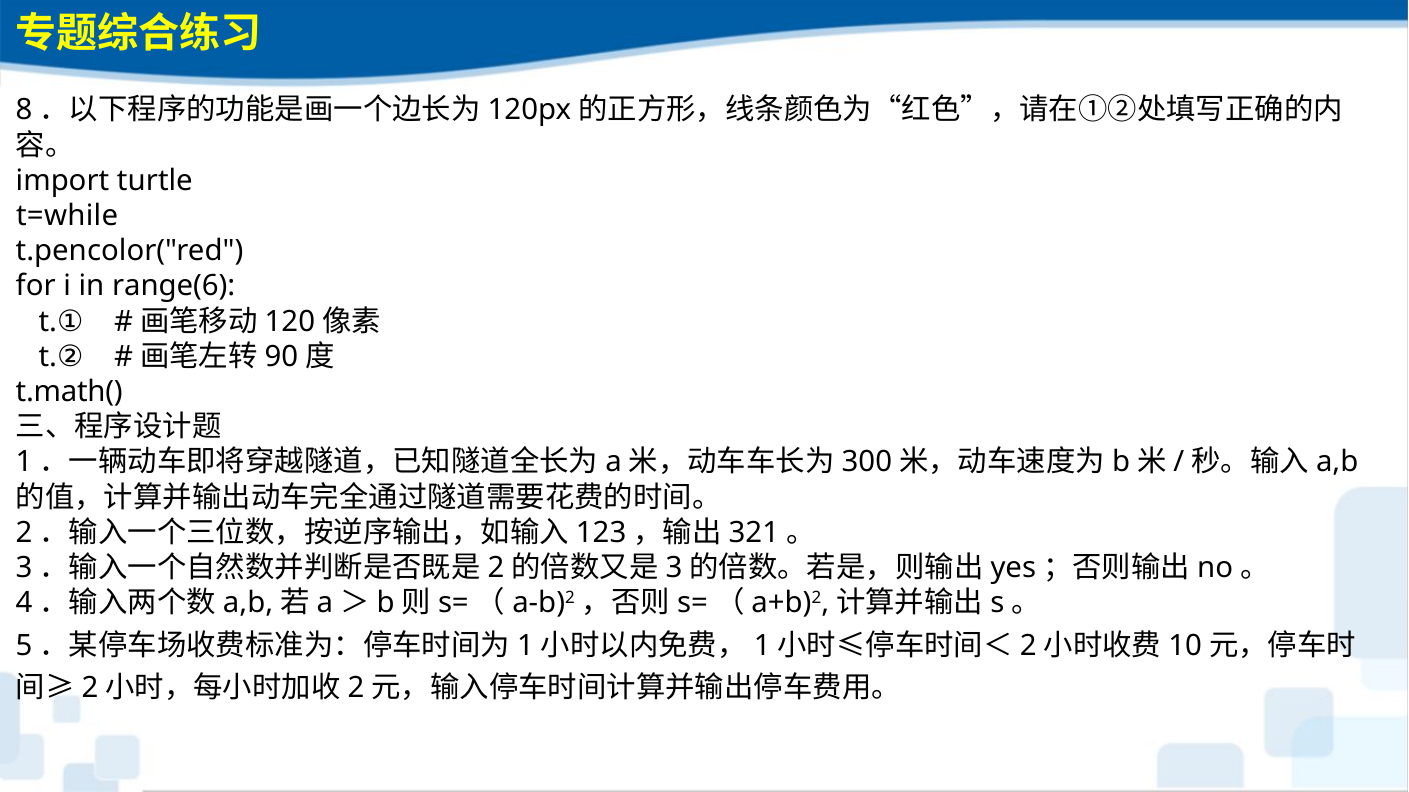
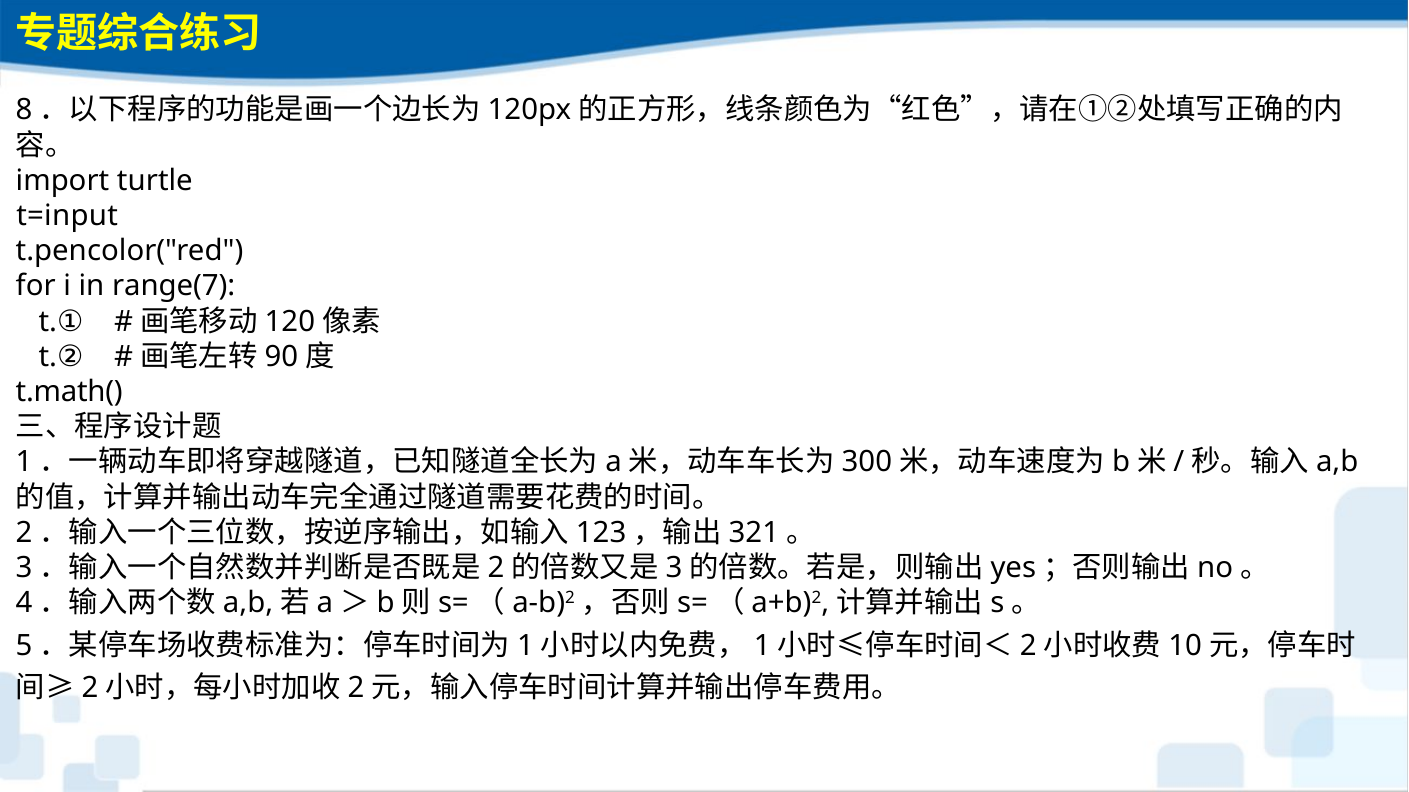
t=while: t=while -> t=input
range(6: range(6 -> range(7
